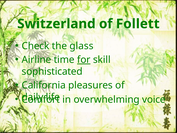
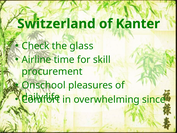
Follett: Follett -> Kanter
for underline: present -> none
sophisticated: sophisticated -> procurement
California: California -> Onschool
voice: voice -> since
